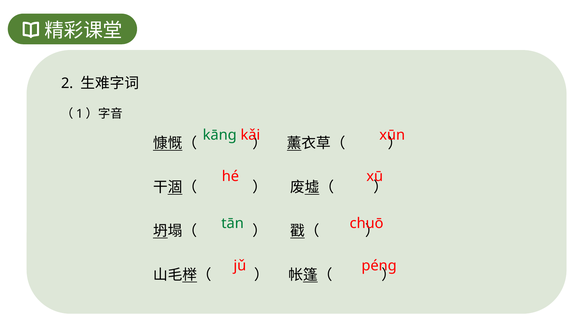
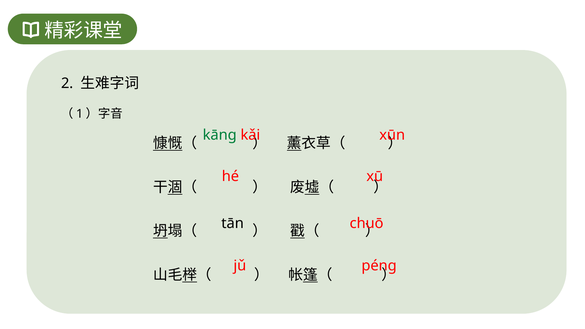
tān colour: green -> black
